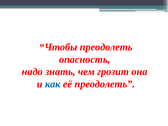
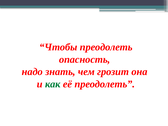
как colour: blue -> green
